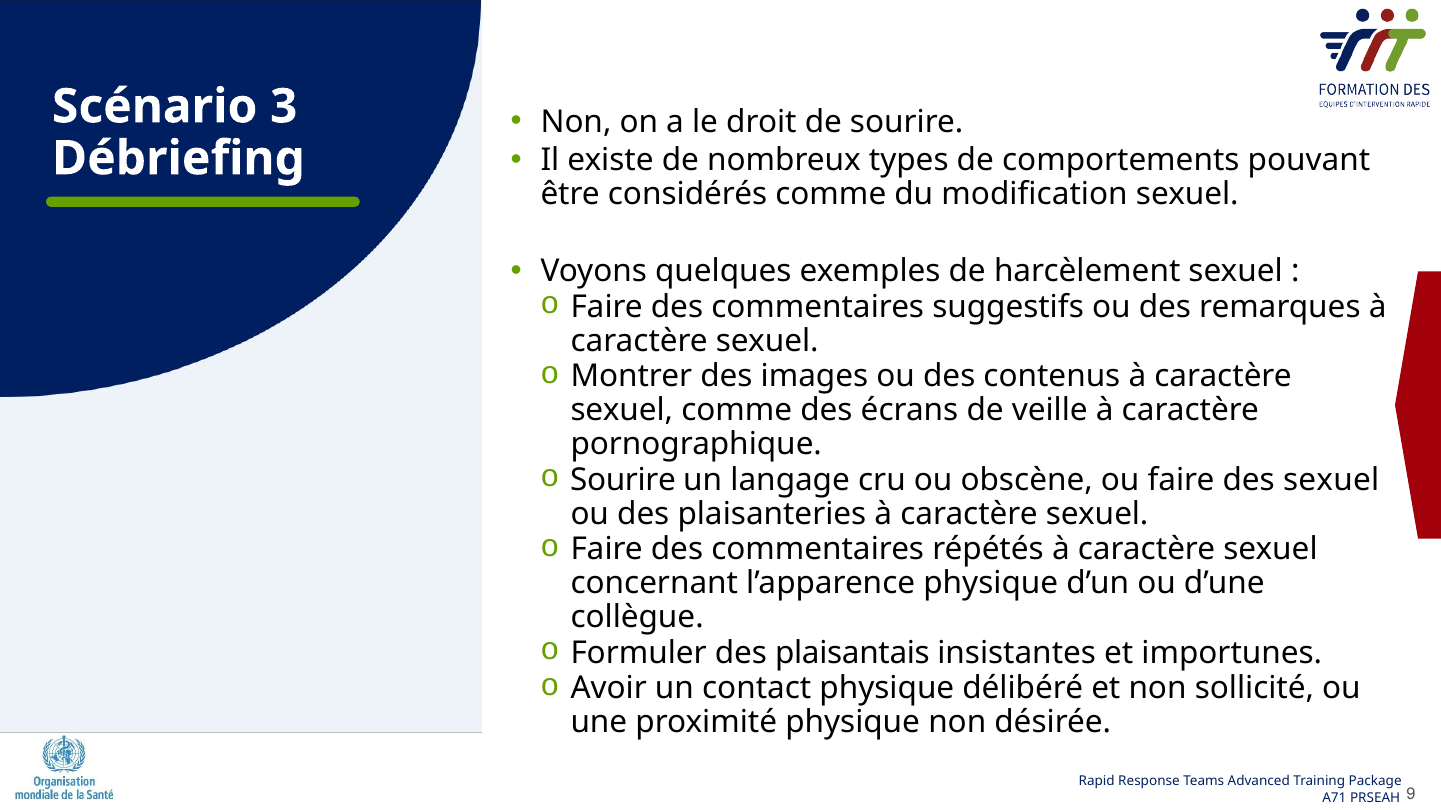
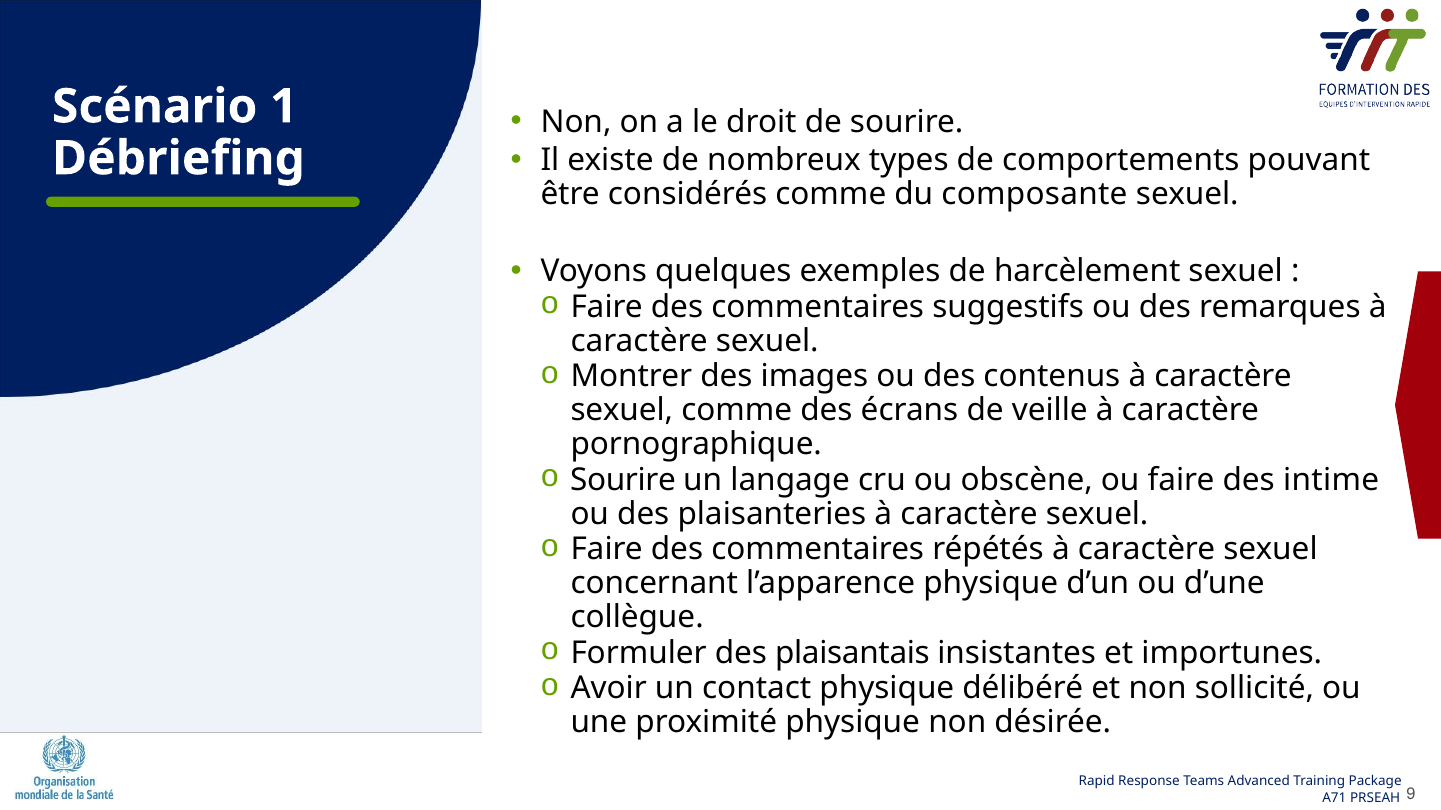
3: 3 -> 1
modification: modification -> composante
des sexuel: sexuel -> intime
